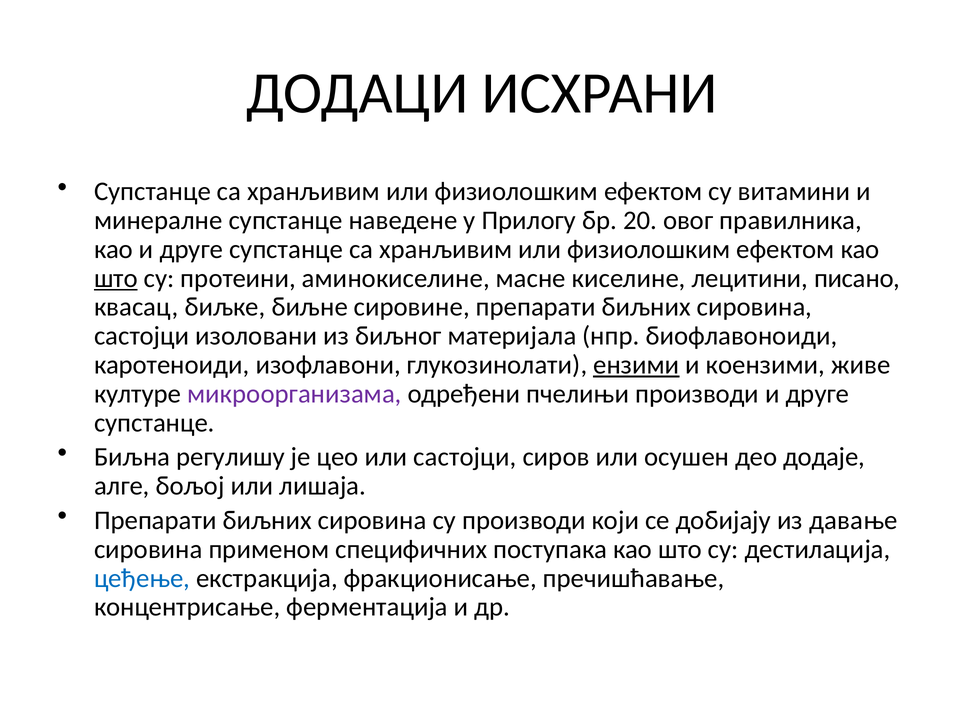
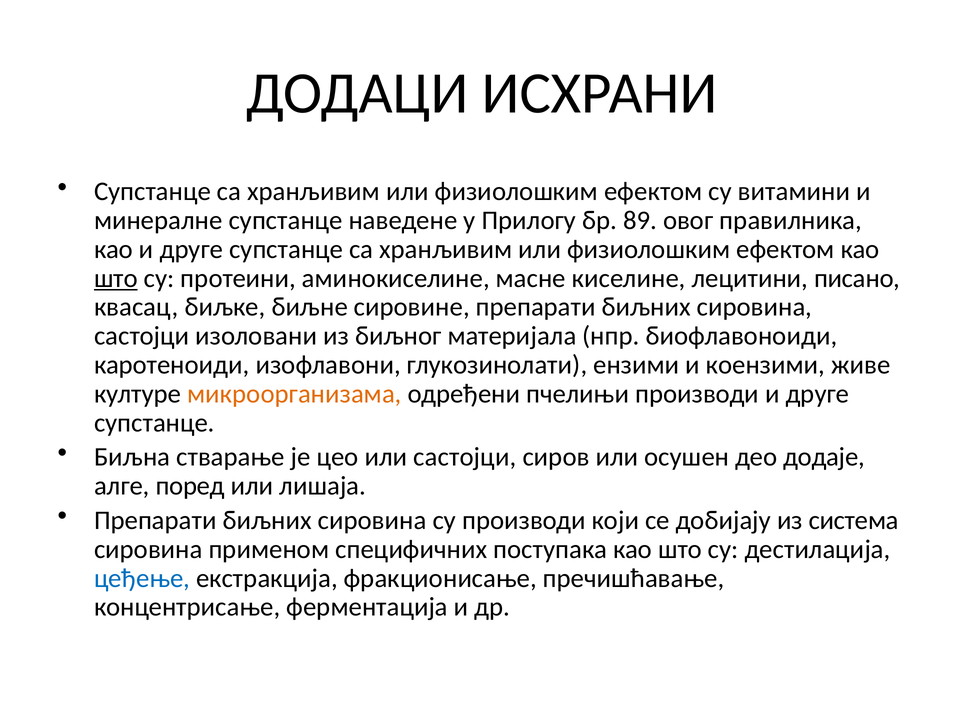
20: 20 -> 89
ензими underline: present -> none
микроорганизама colour: purple -> orange
регулишу: регулишу -> ствaрaње
бољој: бољој -> поред
давање: давање -> система
